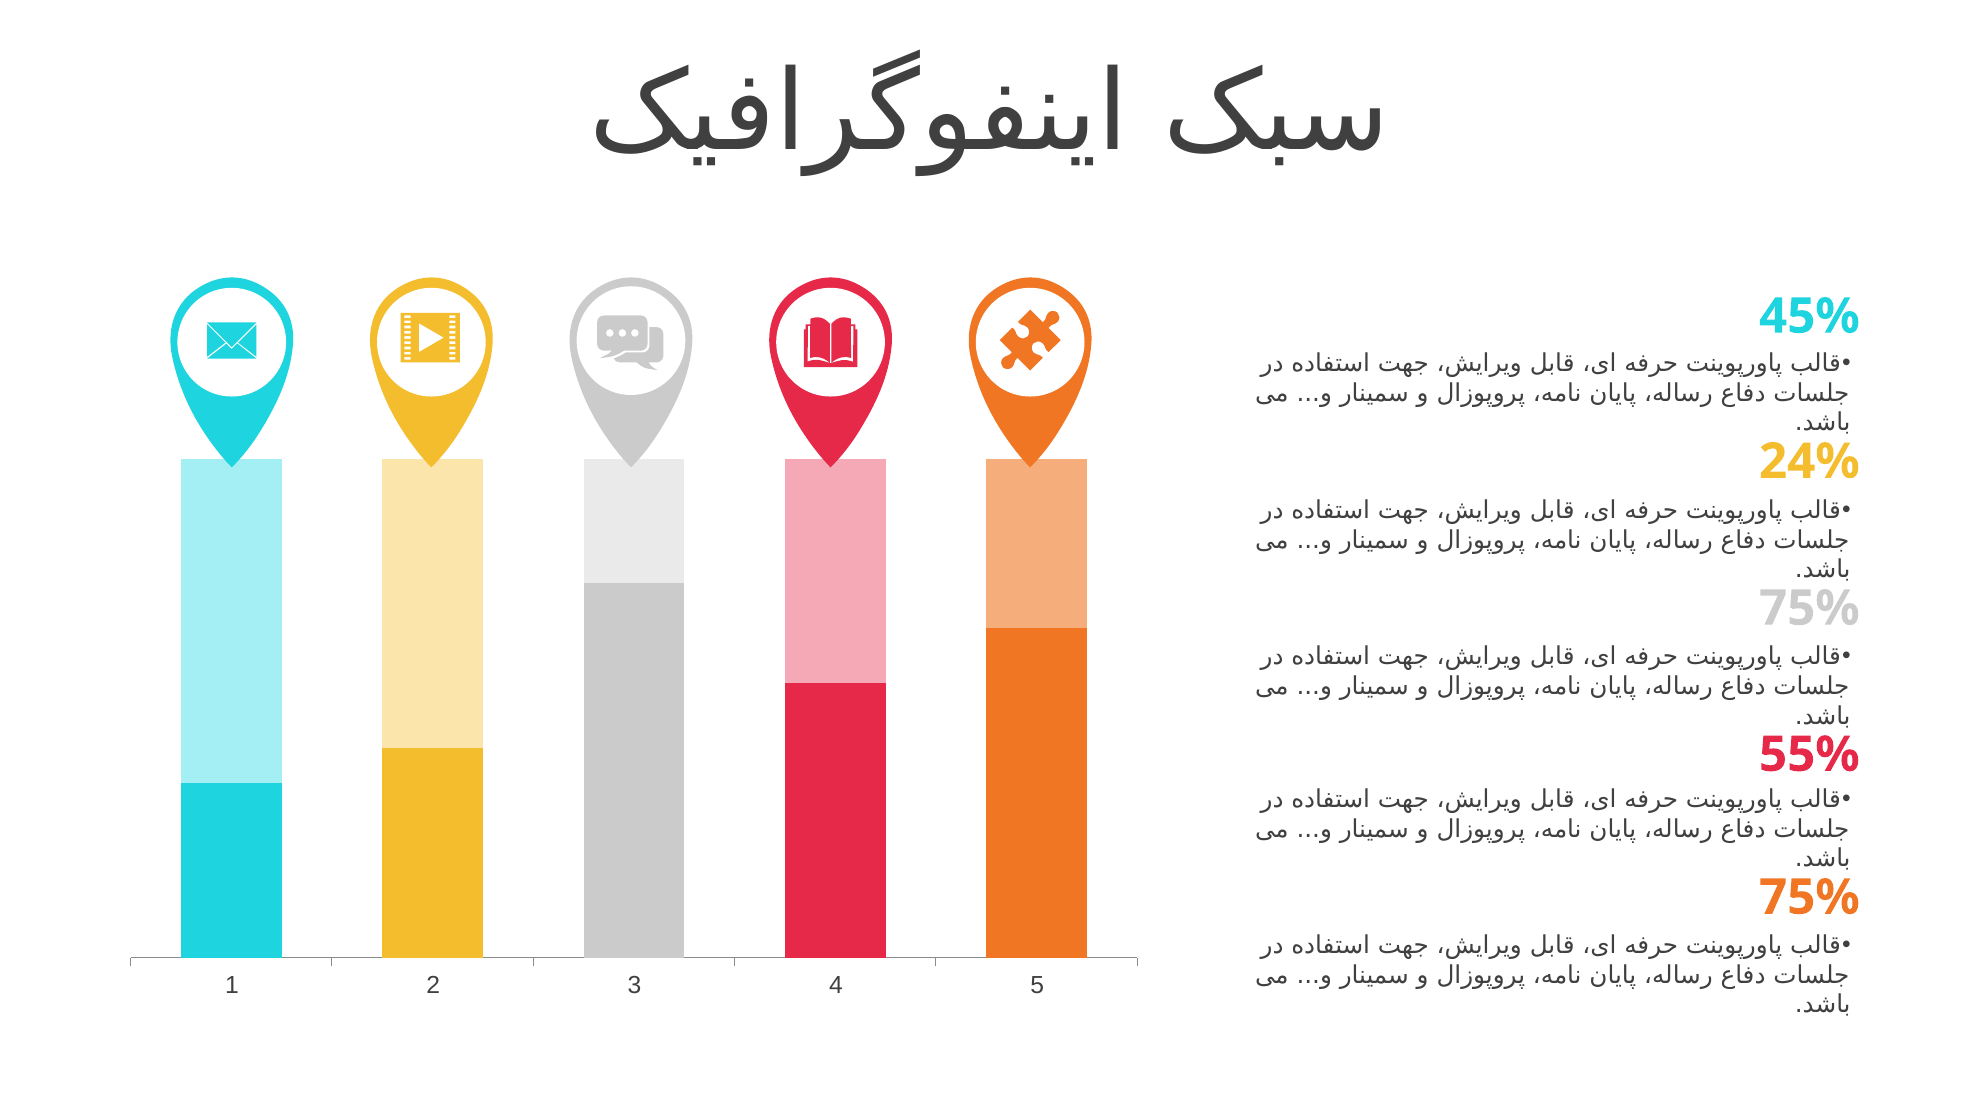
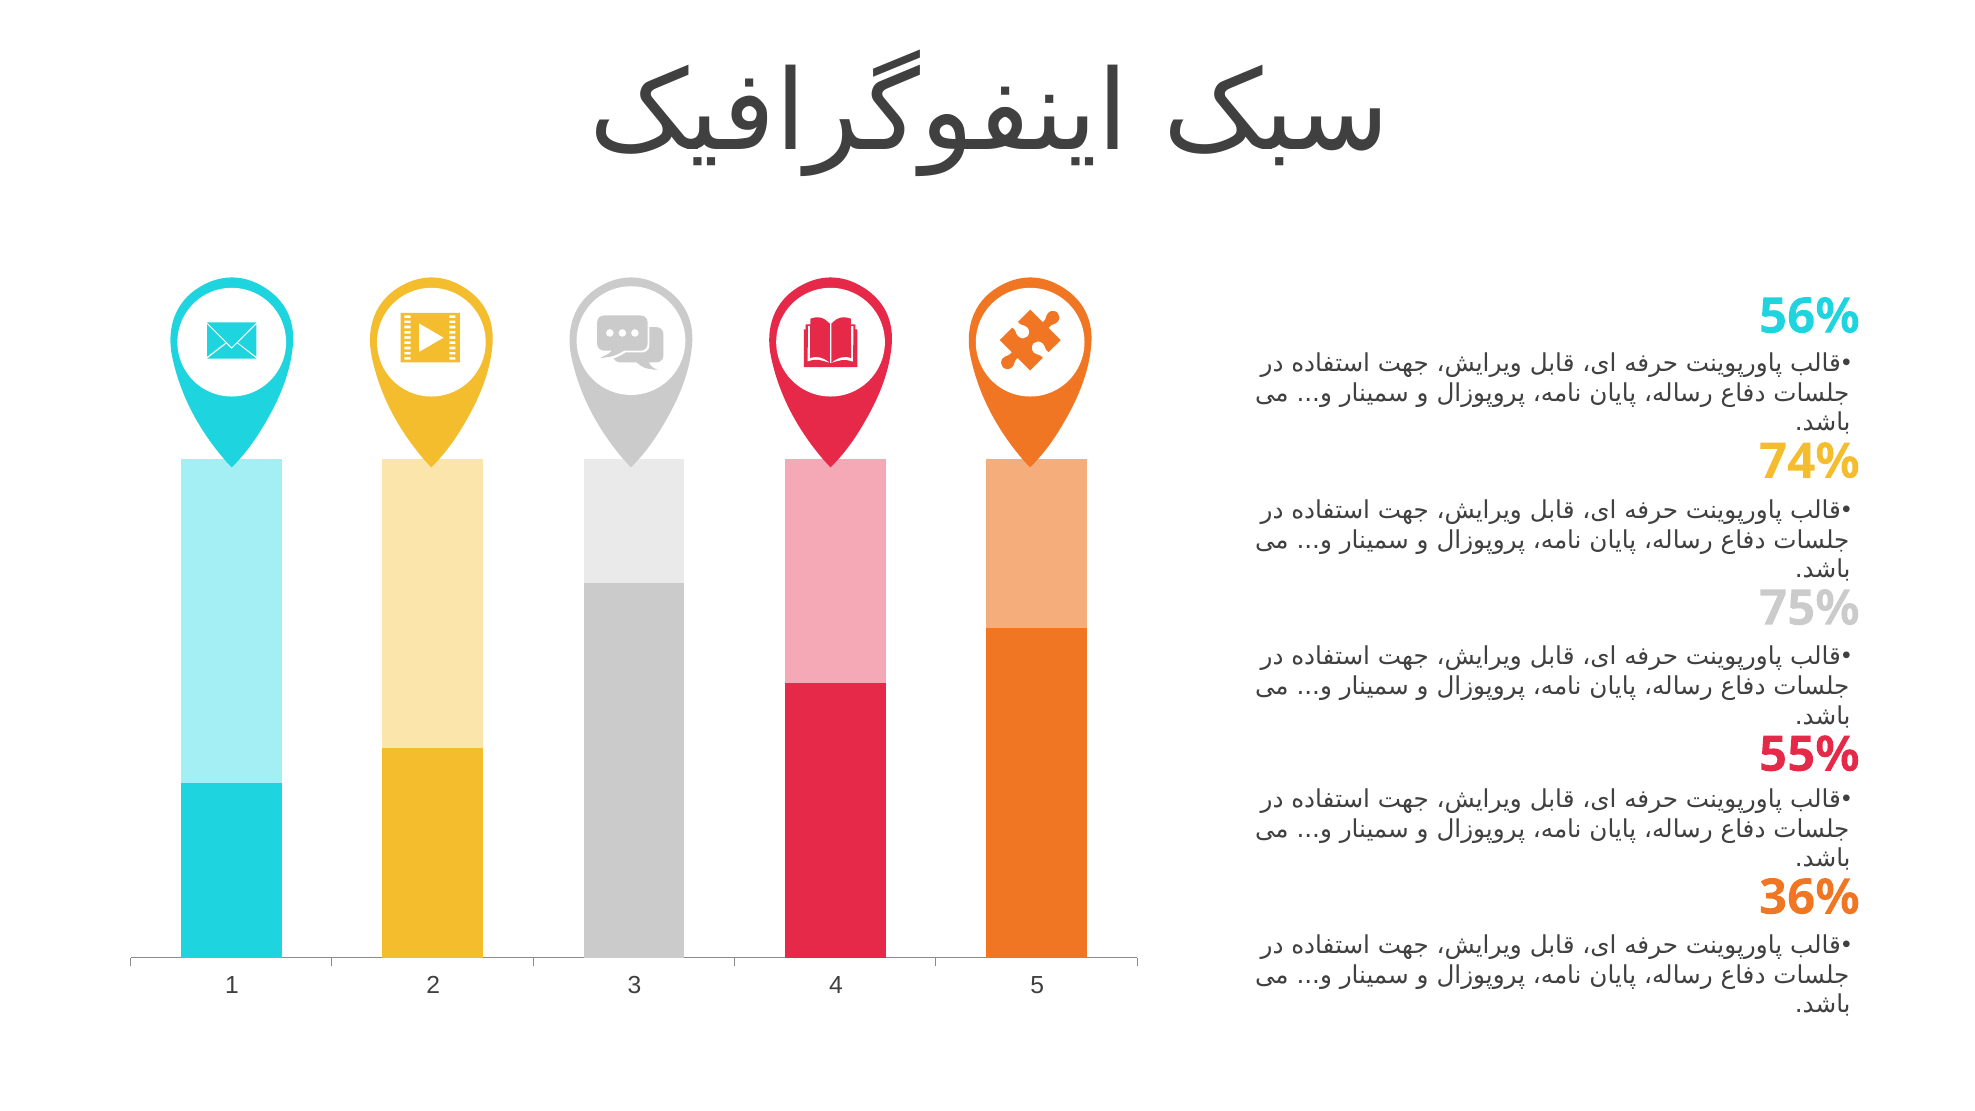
45%: 45% -> 56%
24%: 24% -> 74%
75% at (1809, 897): 75% -> 36%
